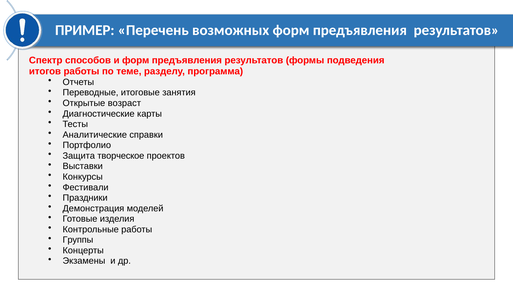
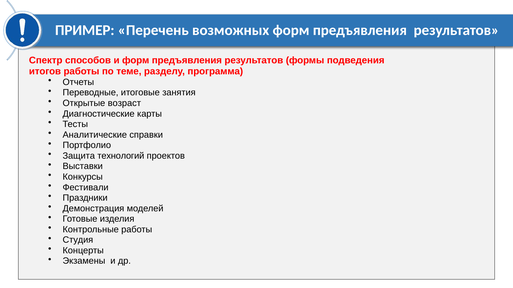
творческое: творческое -> технологий
Группы: Группы -> Студия
